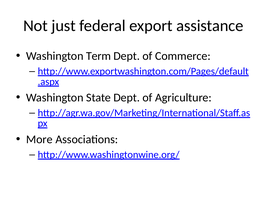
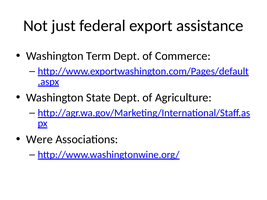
More: More -> Were
